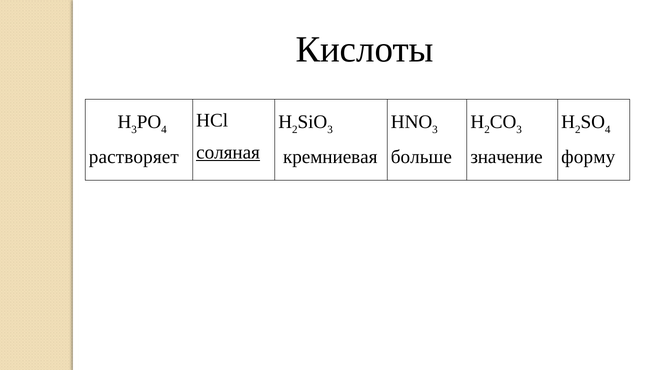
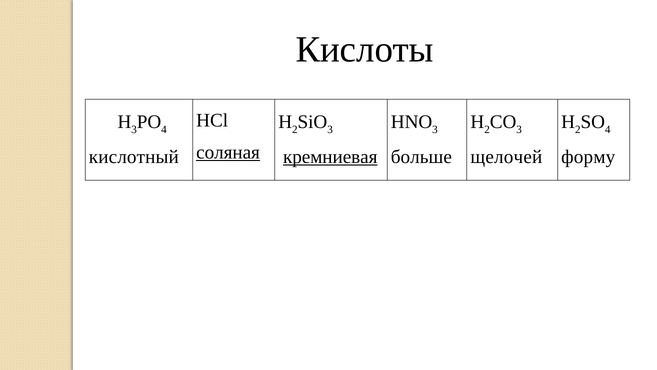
растворяет: растворяет -> кислотный
кремниевая underline: none -> present
значение: значение -> щелочей
